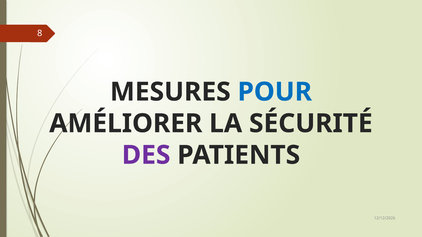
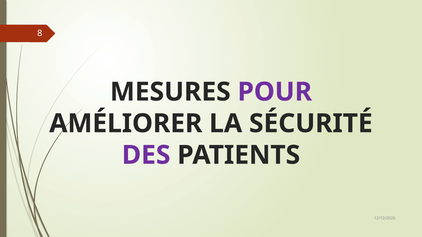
POUR colour: blue -> purple
